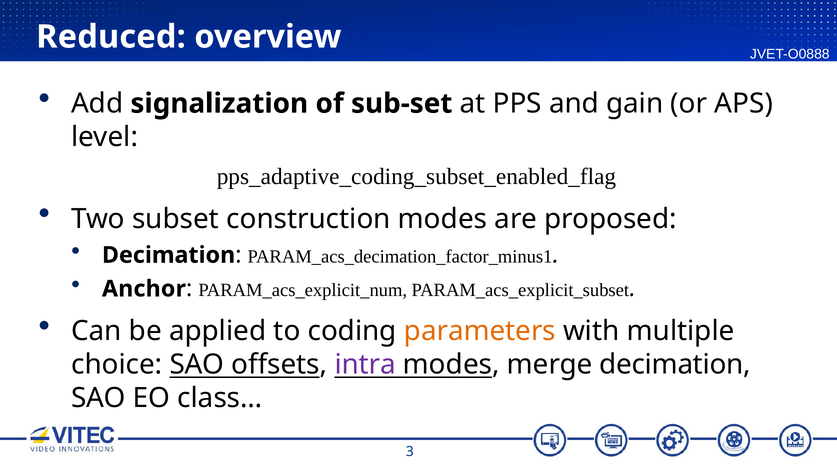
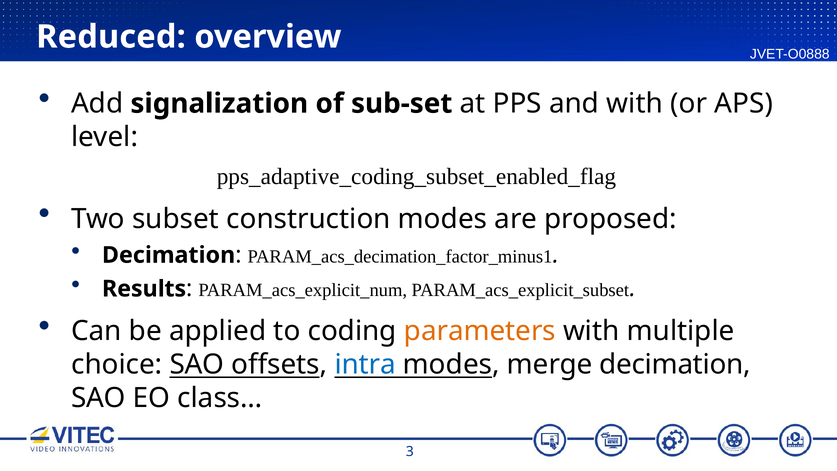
and gain: gain -> with
Anchor: Anchor -> Results
intra colour: purple -> blue
